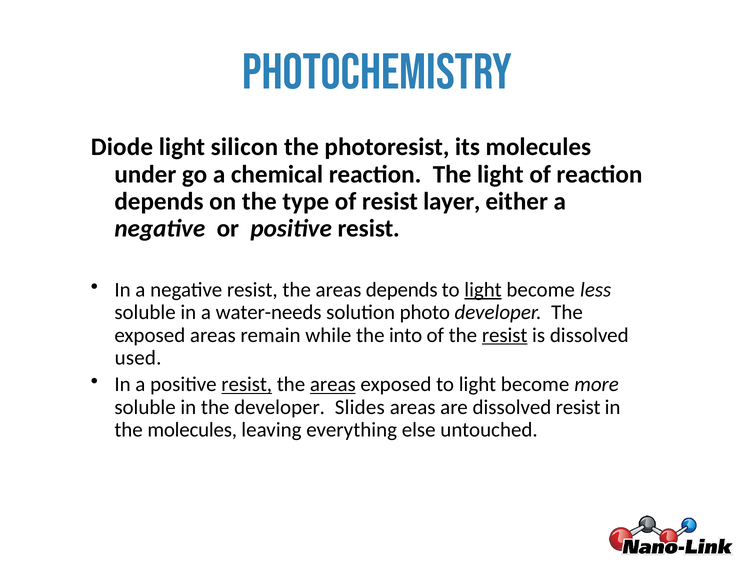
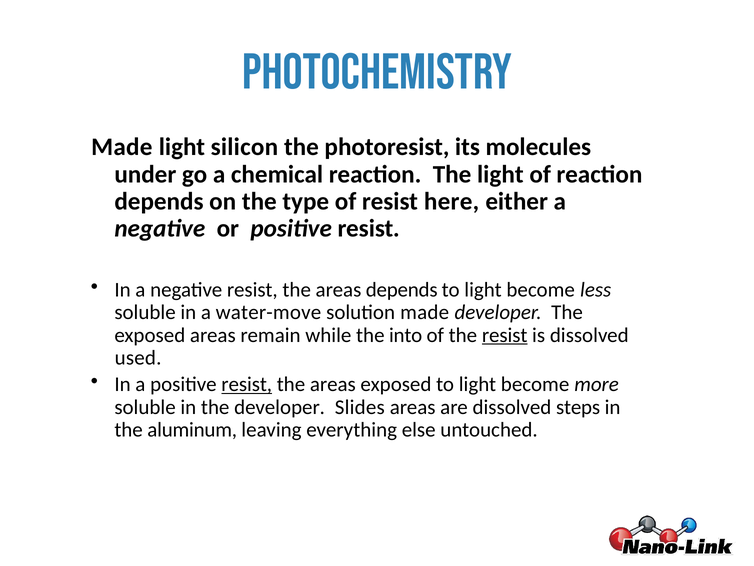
Diode at (122, 147): Diode -> Made
layer: layer -> here
light at (483, 290) underline: present -> none
water-needs: water-needs -> water-move
solution photo: photo -> made
areas at (333, 384) underline: present -> none
dissolved resist: resist -> steps
the molecules: molecules -> aluminum
